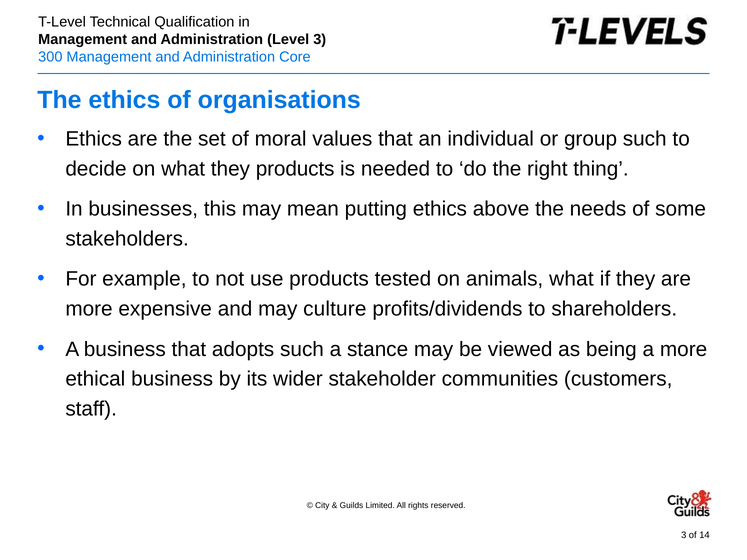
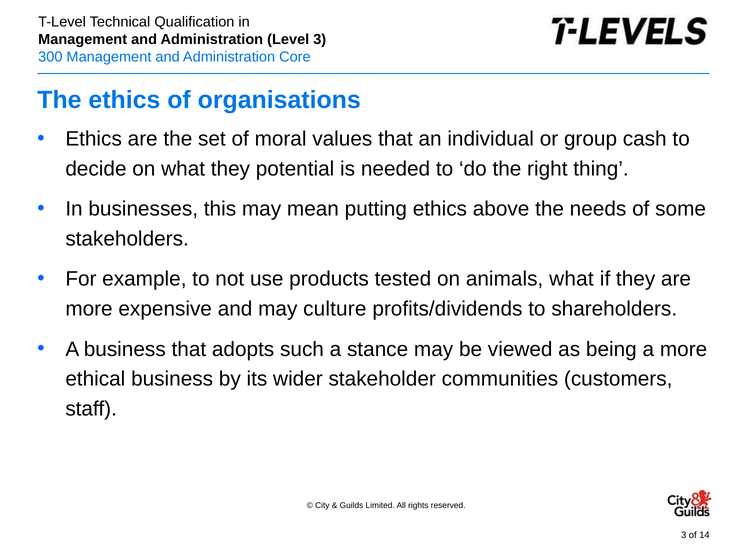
group such: such -> cash
they products: products -> potential
